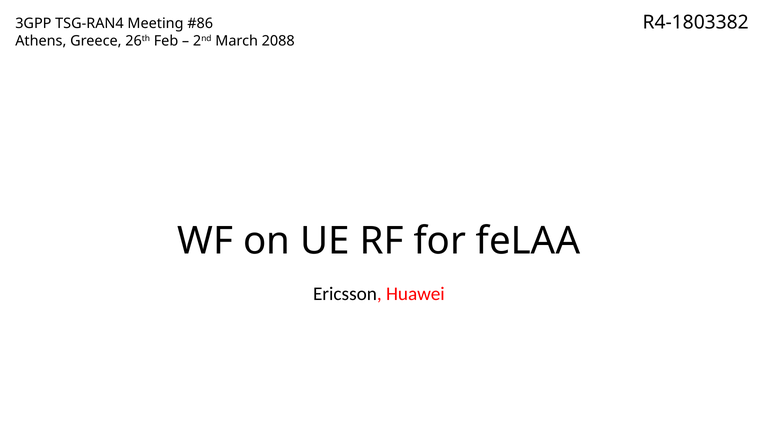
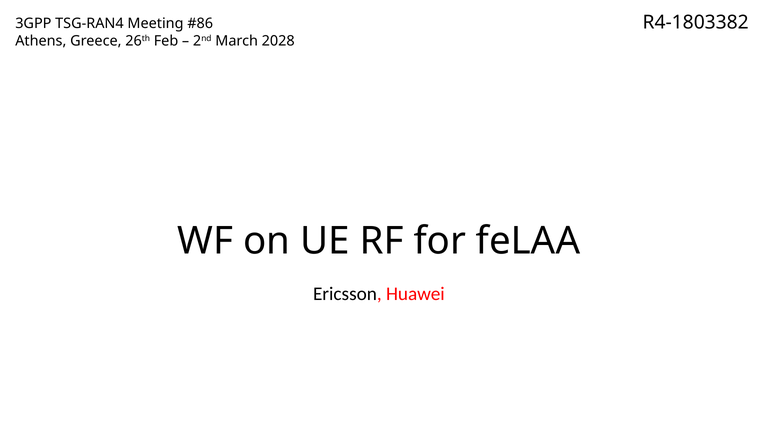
2088: 2088 -> 2028
